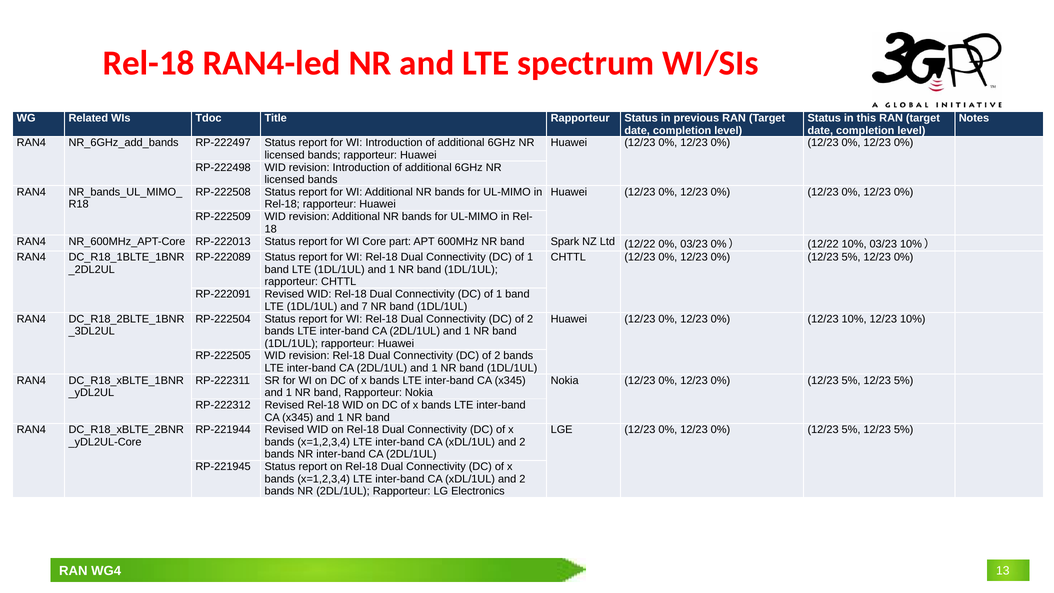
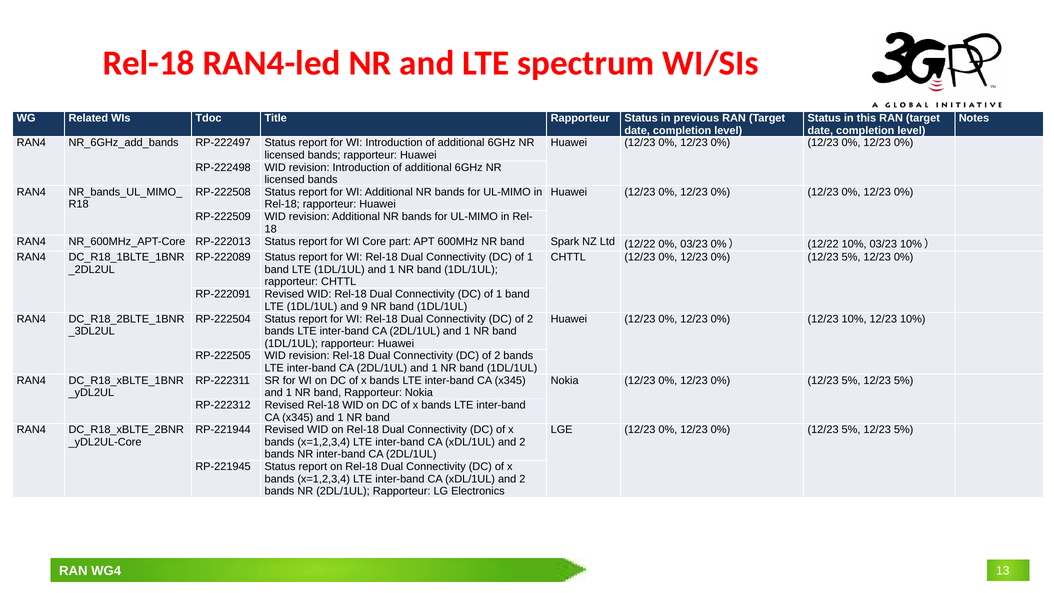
7: 7 -> 9
